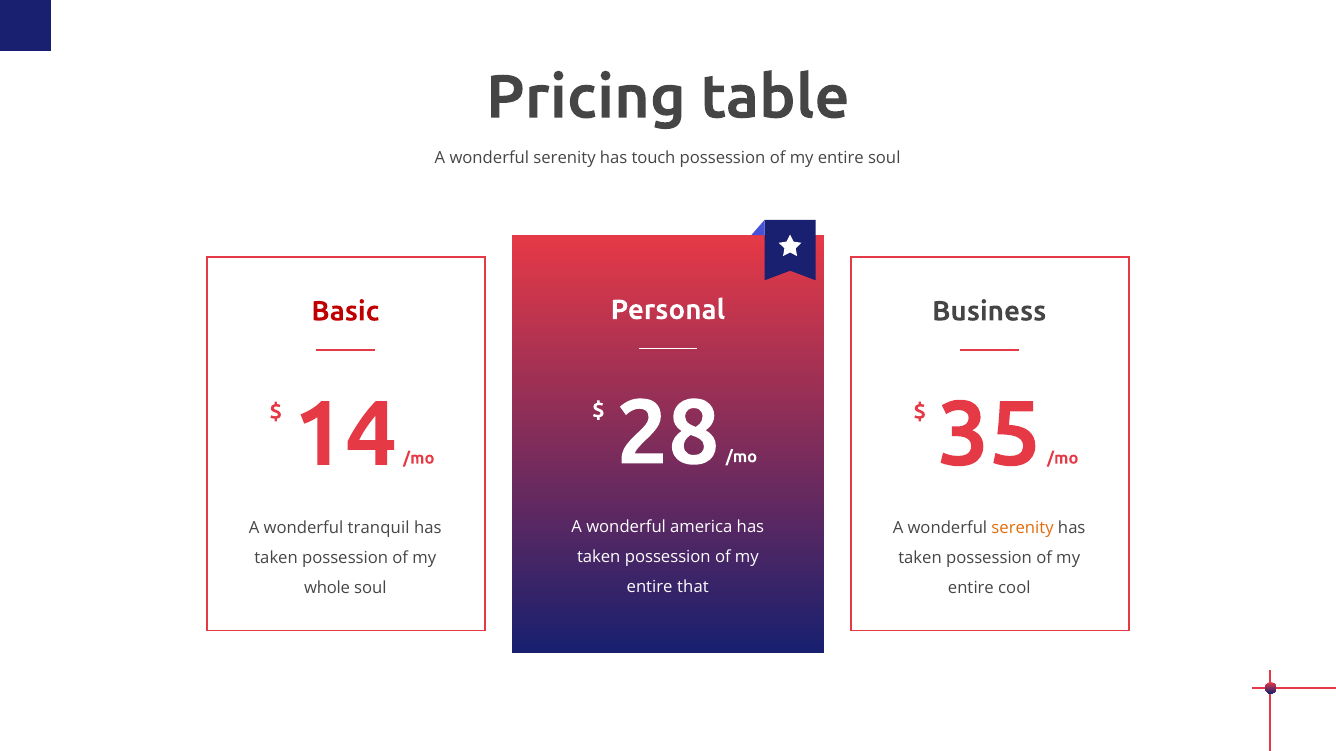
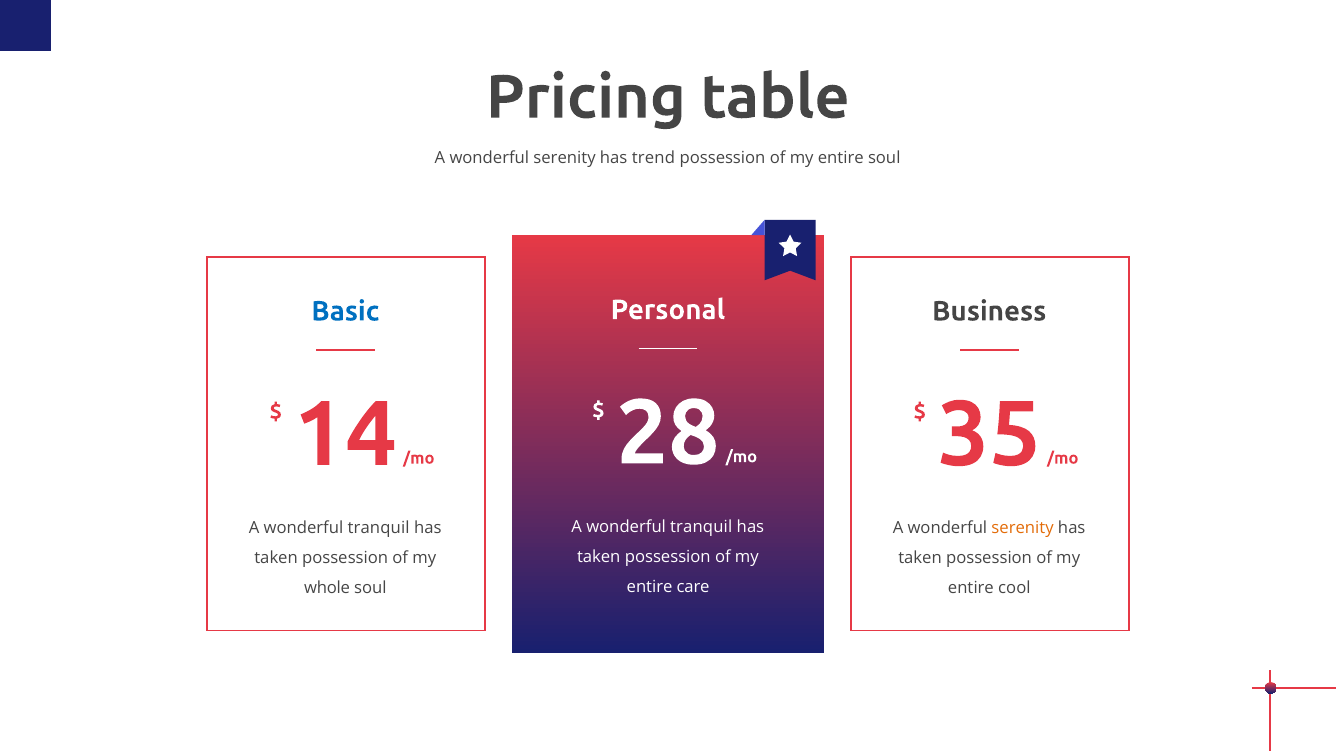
touch: touch -> trend
Basic colour: red -> blue
america at (701, 527): america -> tranquil
that: that -> care
